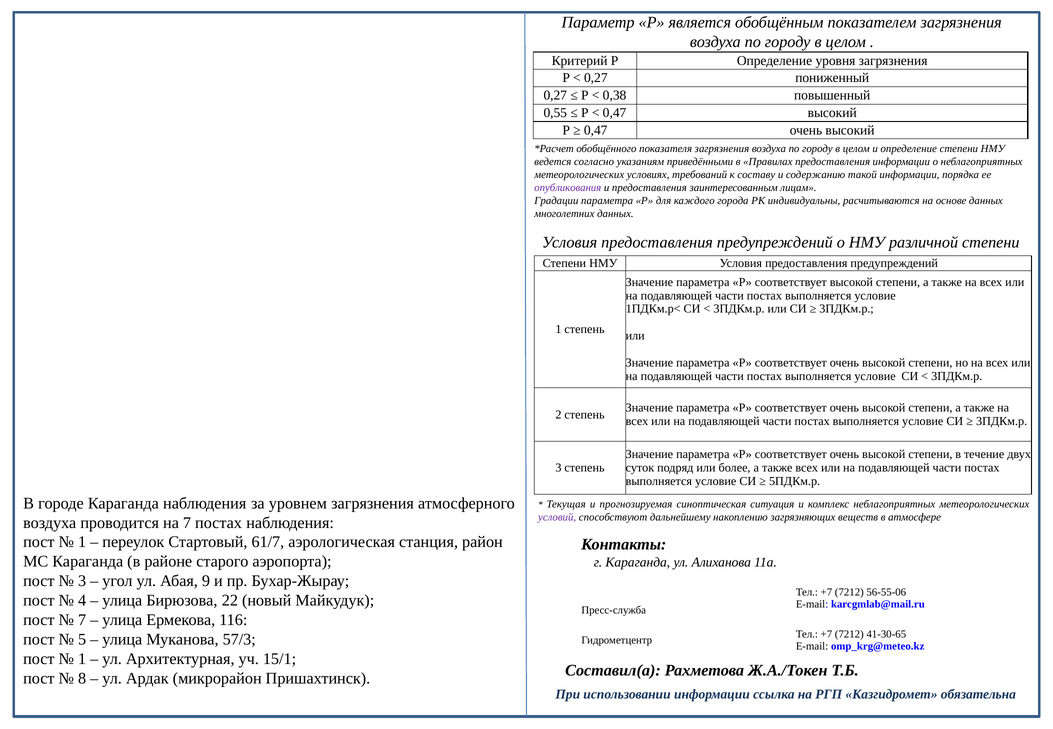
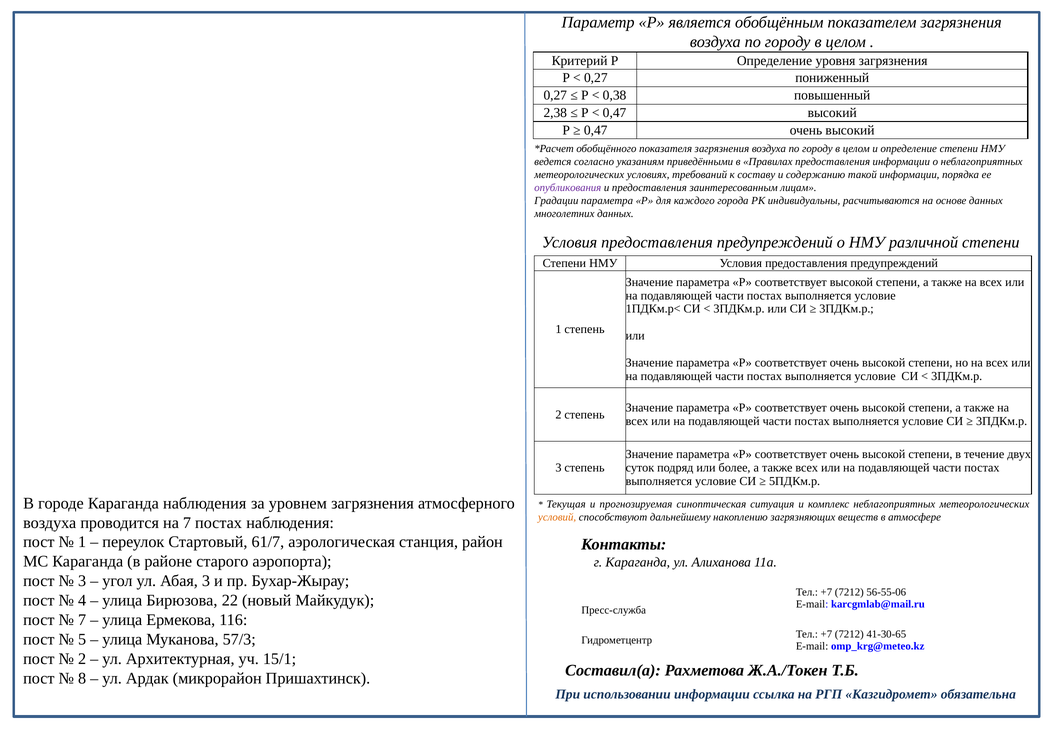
0,55: 0,55 -> 2,38
условий colour: purple -> orange
Абая 9: 9 -> 3
1 at (82, 659): 1 -> 2
